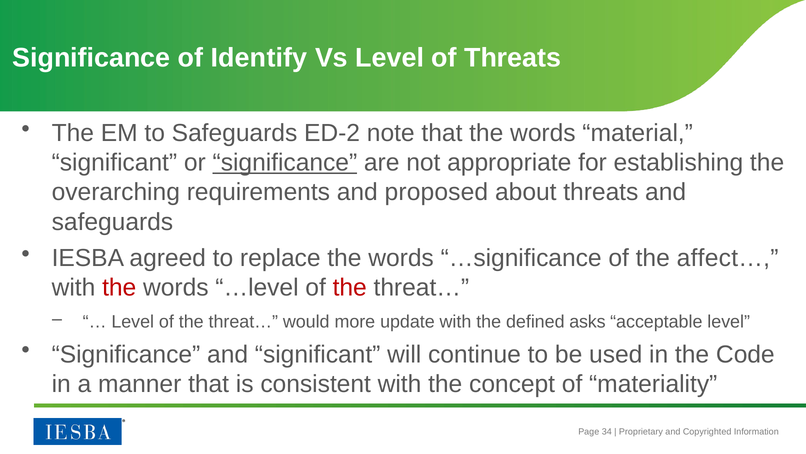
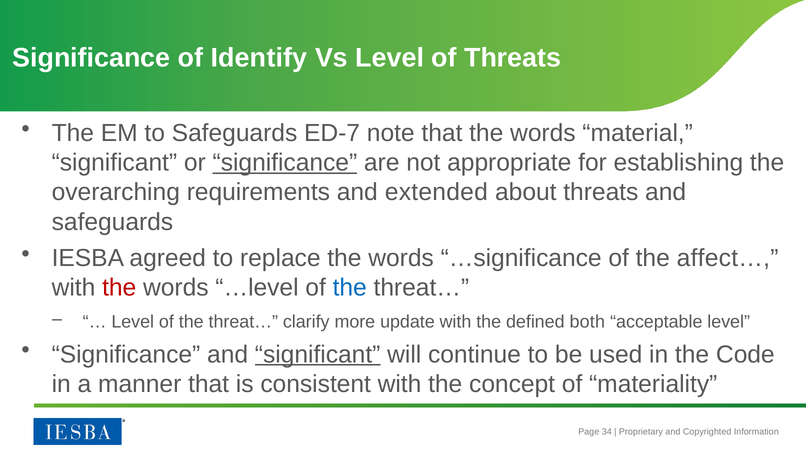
ED-2: ED-2 -> ED-7
proposed: proposed -> extended
the at (350, 287) colour: red -> blue
would: would -> clarify
asks: asks -> both
significant at (318, 354) underline: none -> present
